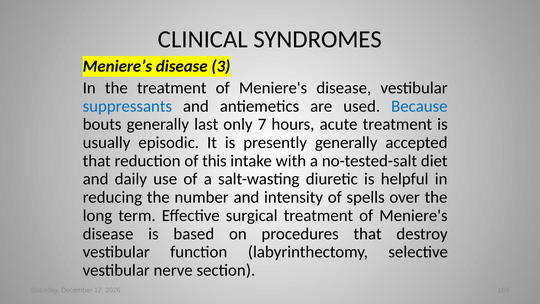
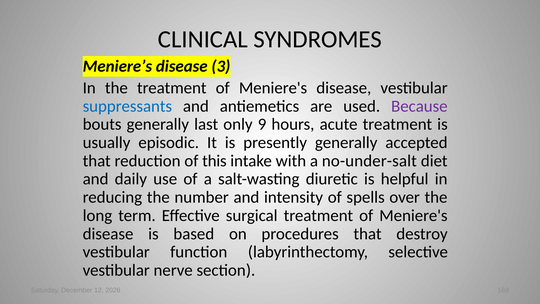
Because colour: blue -> purple
7: 7 -> 9
no-tested-salt: no-tested-salt -> no-under-salt
